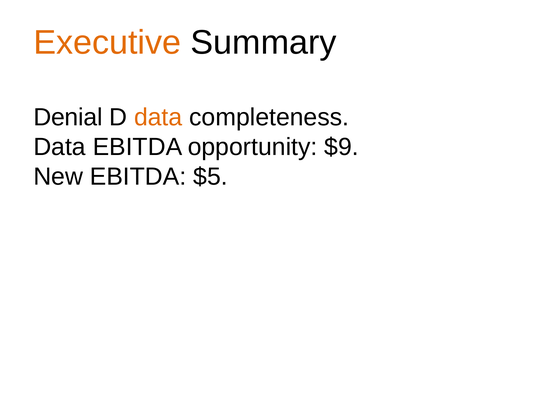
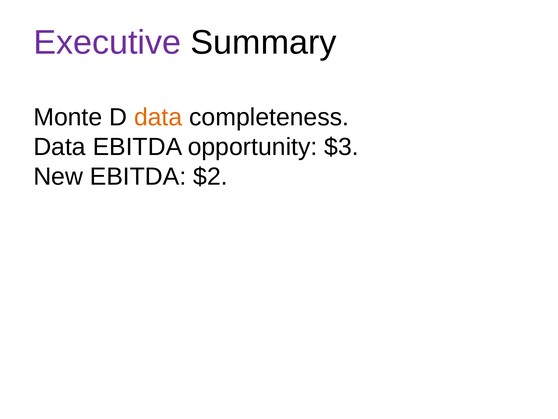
Executive colour: orange -> purple
Denial: Denial -> Monte
$9: $9 -> $3
$5: $5 -> $2
